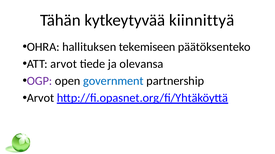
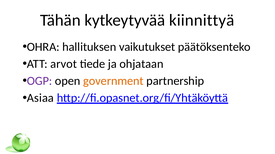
tekemiseen: tekemiseen -> vaikutukset
olevansa: olevansa -> ohjataan
government colour: blue -> orange
Arvot at (40, 98): Arvot -> Asiaa
